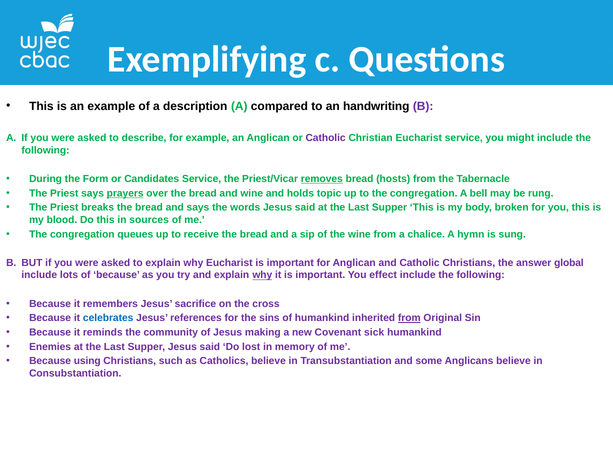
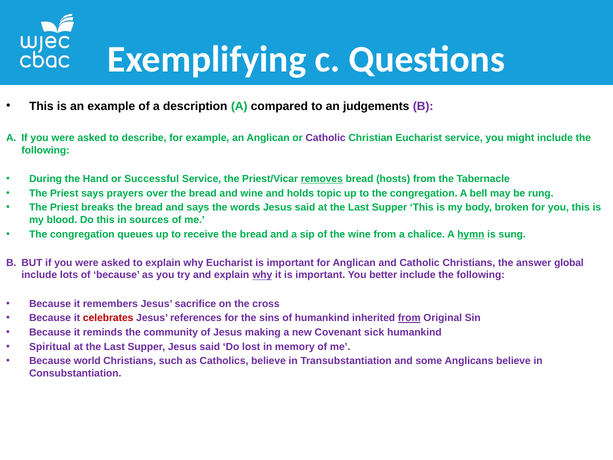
handwriting: handwriting -> judgements
Form: Form -> Hand
Candidates: Candidates -> Successful
prayers underline: present -> none
hymn underline: none -> present
effect: effect -> better
celebrates colour: blue -> red
Enemies: Enemies -> Spiritual
using: using -> world
